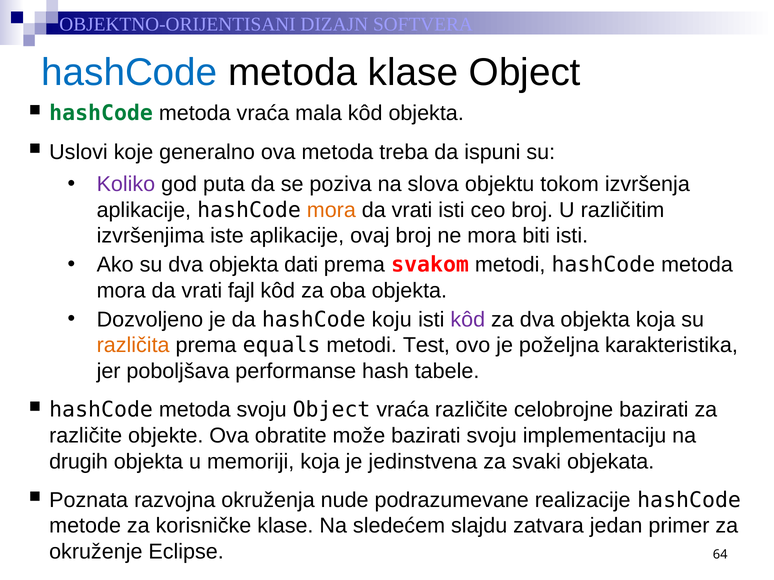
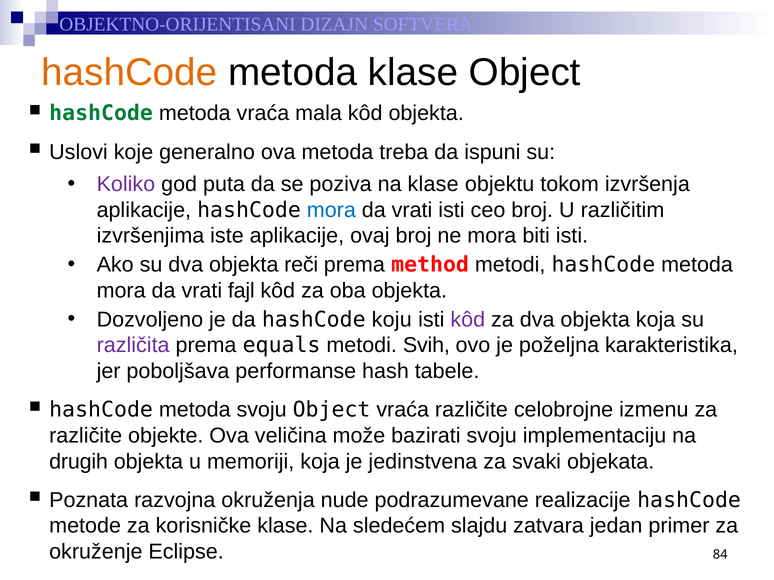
hashCode at (129, 73) colour: blue -> orange
na slova: slova -> klase
mora at (331, 210) colour: orange -> blue
dati: dati -> reči
svakom: svakom -> method
različita colour: orange -> purple
Test: Test -> Svih
celobrojne bazirati: bazirati -> izmenu
obratite: obratite -> veličina
64: 64 -> 84
